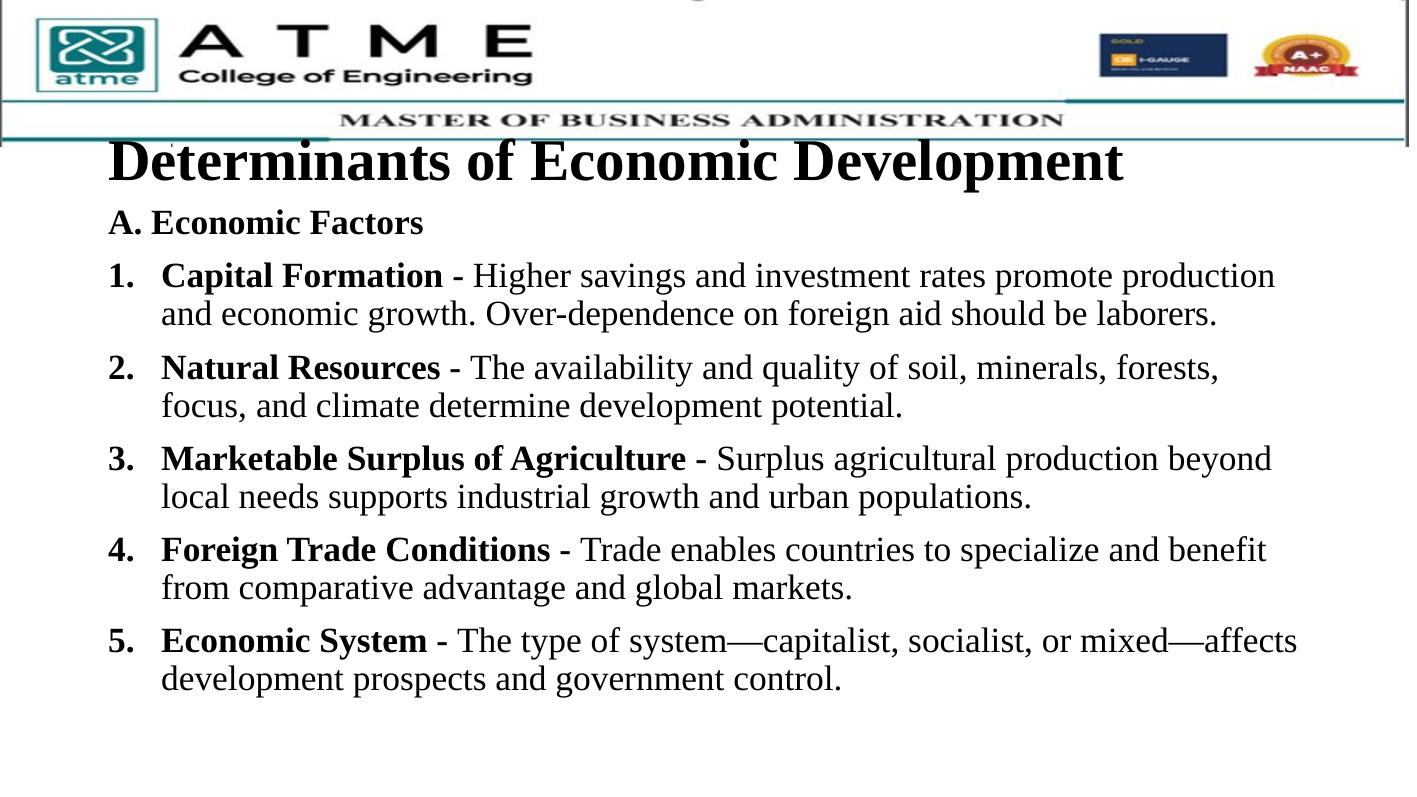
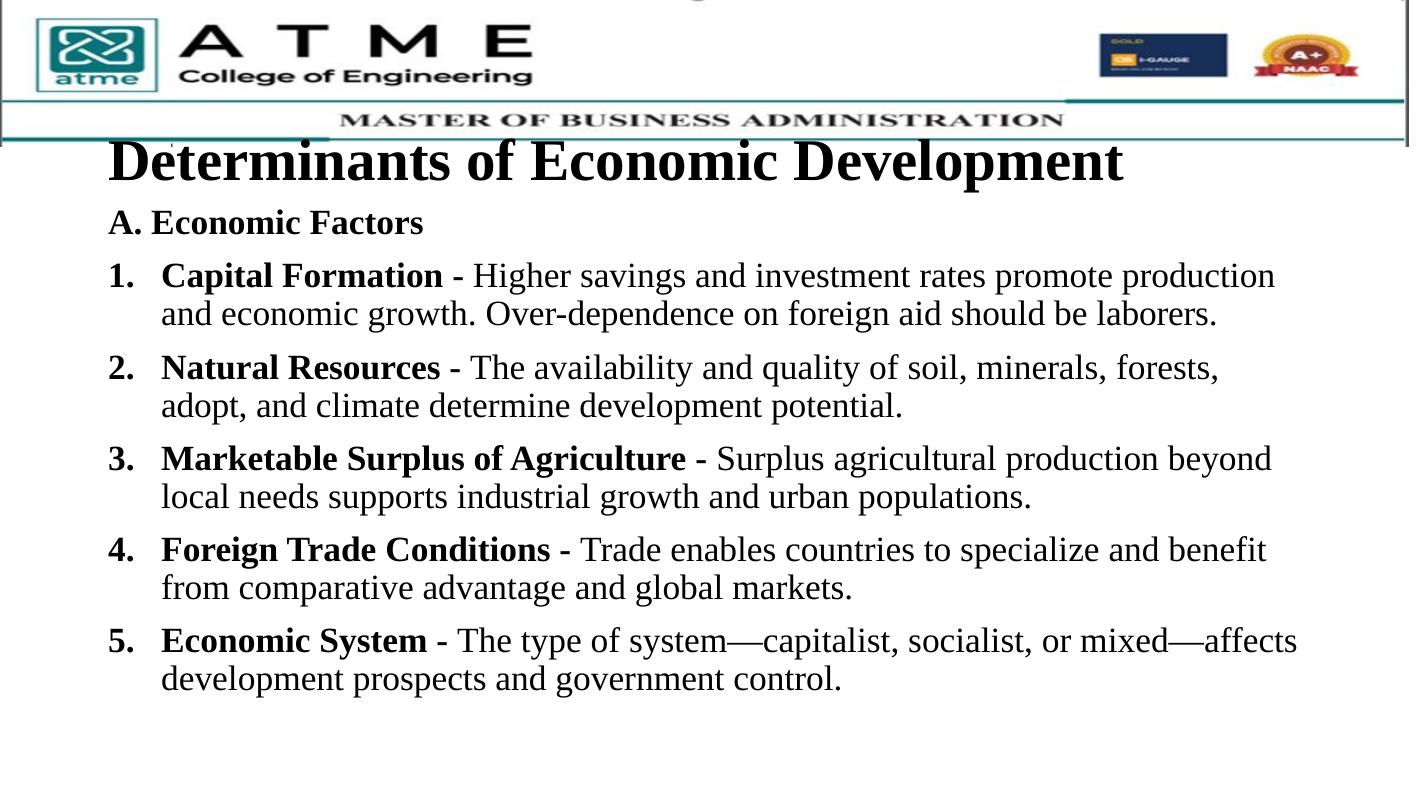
focus: focus -> adopt
